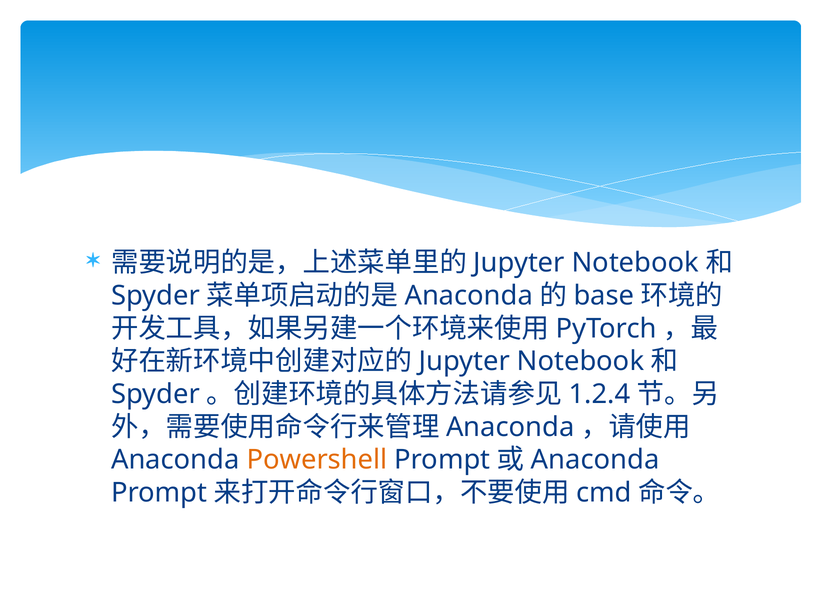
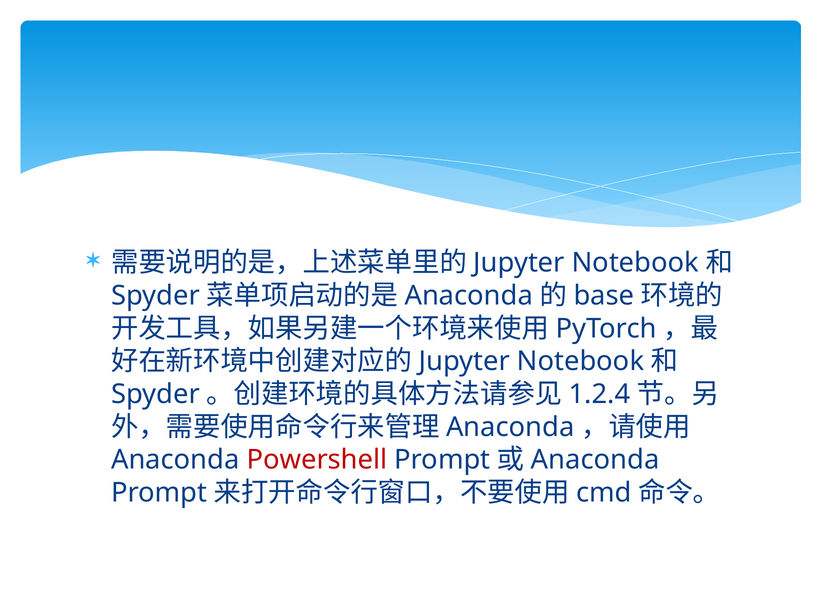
Powershell colour: orange -> red
